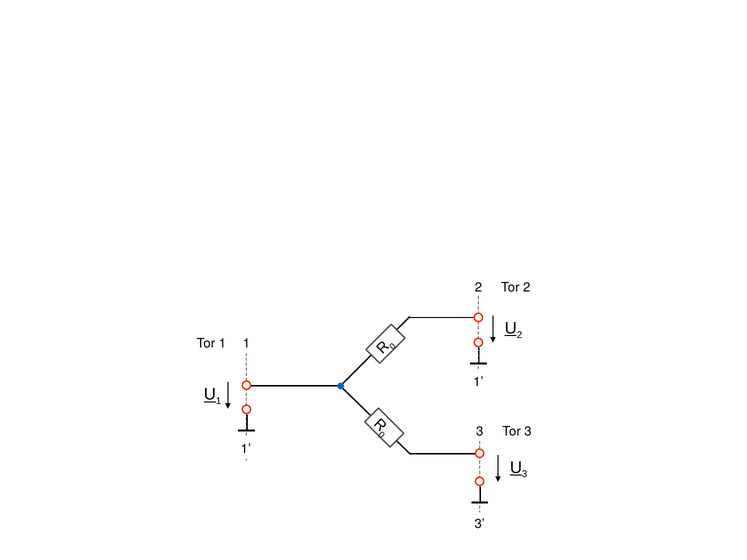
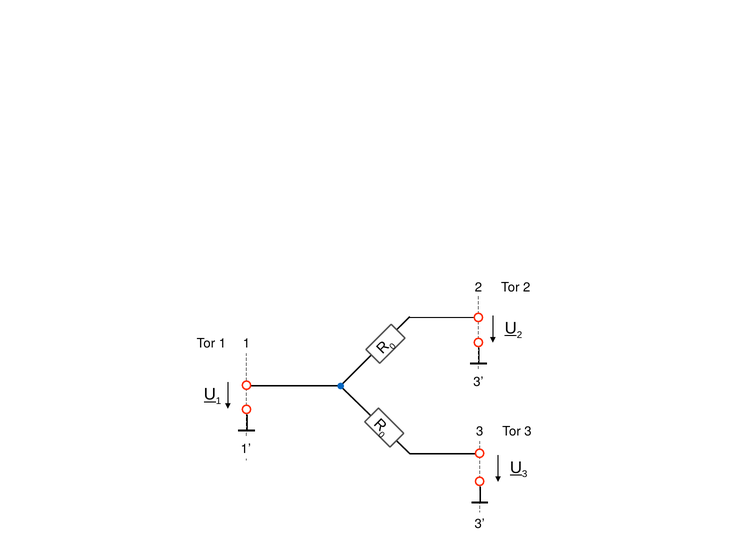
1 at (478, 382): 1 -> 3
